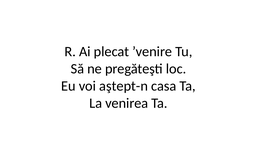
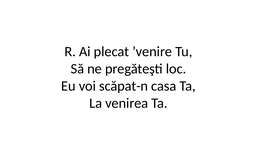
aştept-n: aştept-n -> scăpat-n
